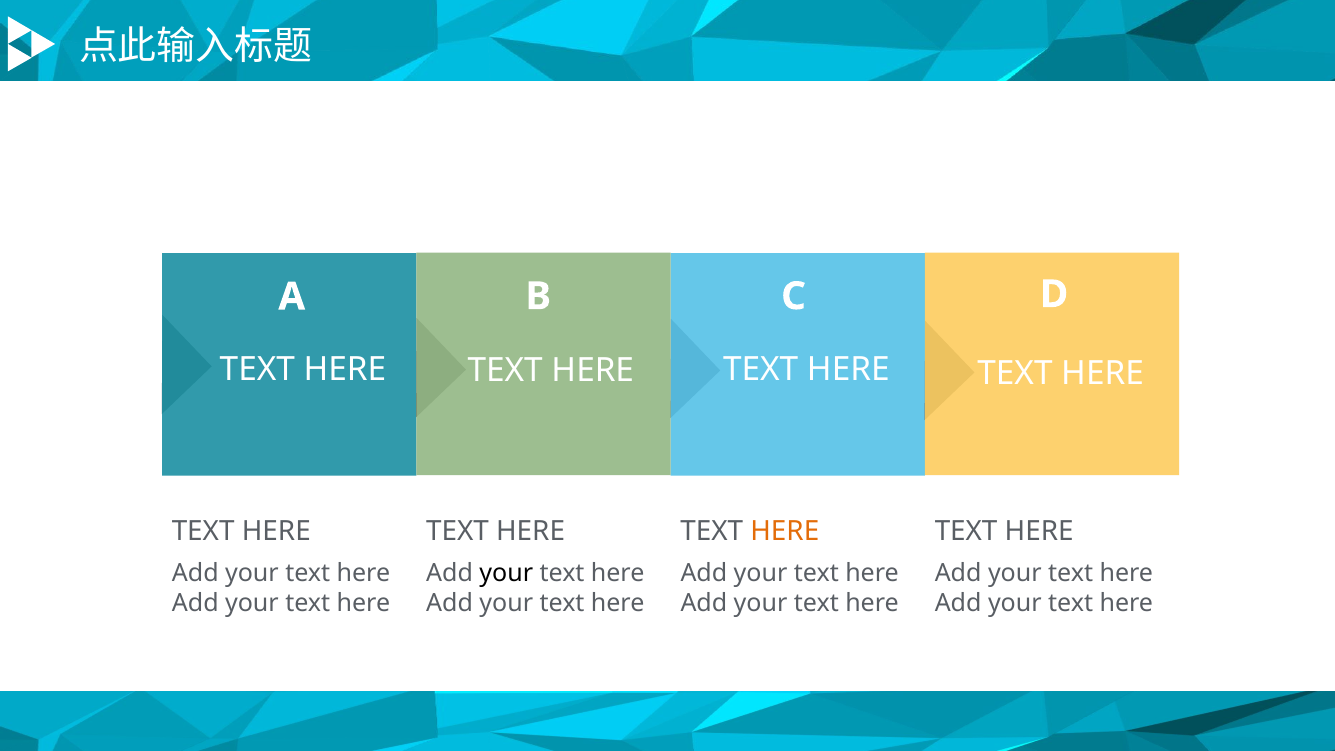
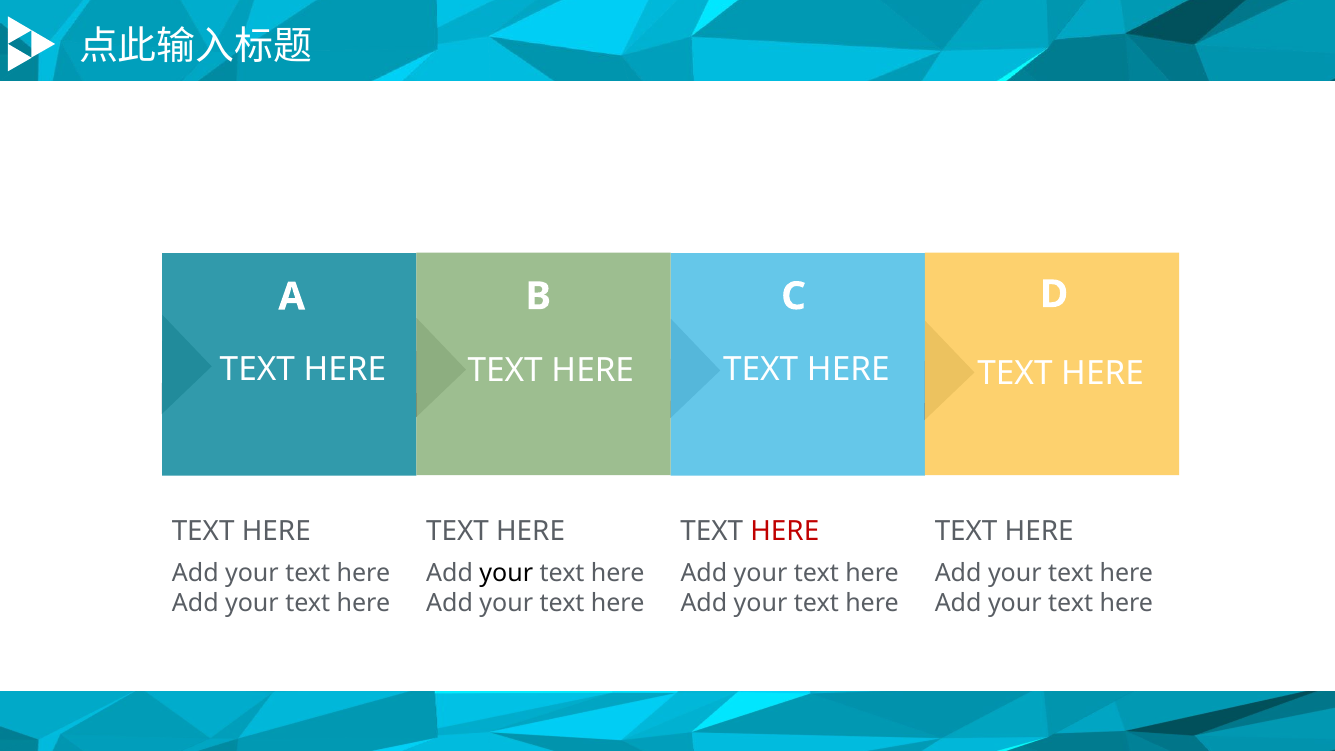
HERE at (785, 532) colour: orange -> red
